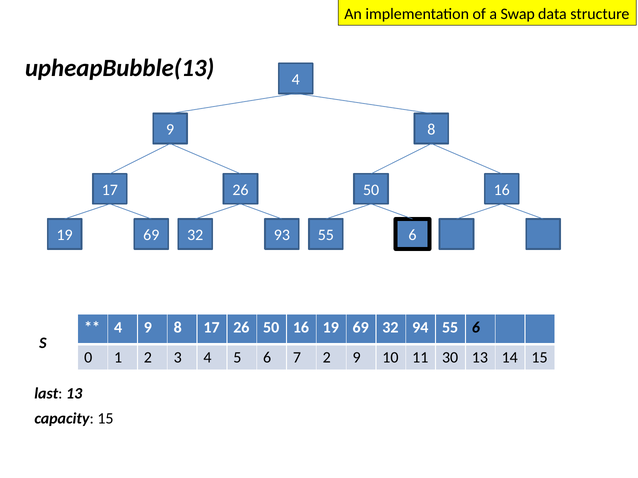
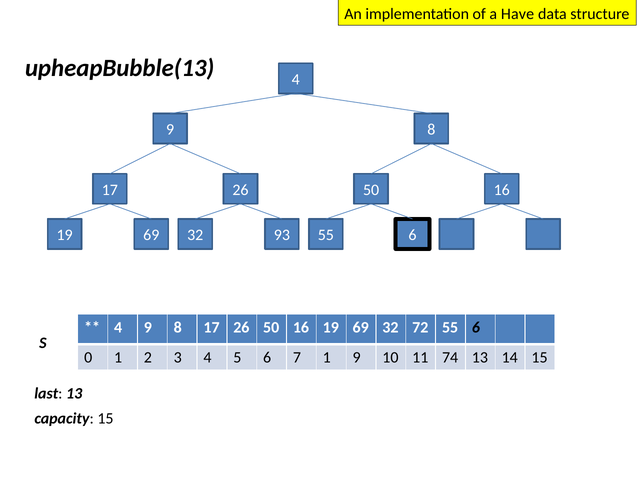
Swap: Swap -> Have
94: 94 -> 72
7 2: 2 -> 1
30: 30 -> 74
